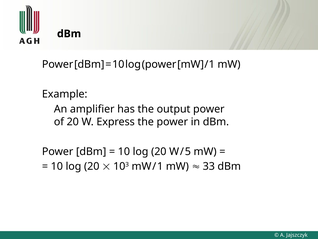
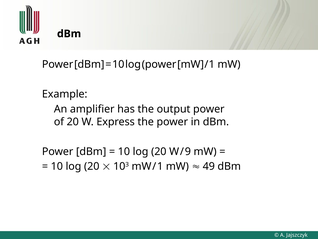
5: 5 -> 9
33: 33 -> 49
